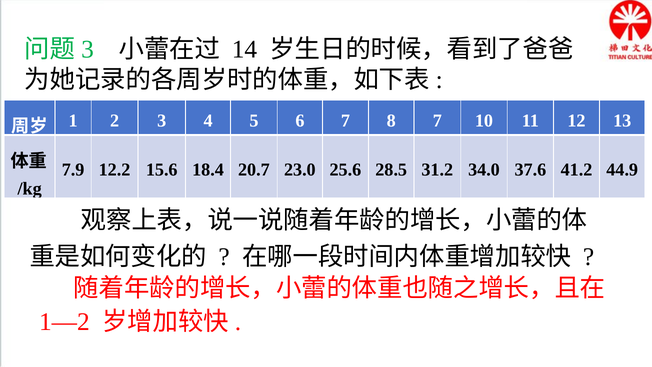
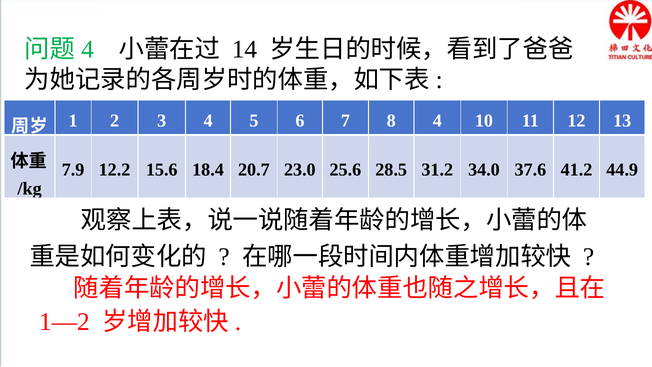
3 at (88, 50): 3 -> 4
8 7: 7 -> 4
